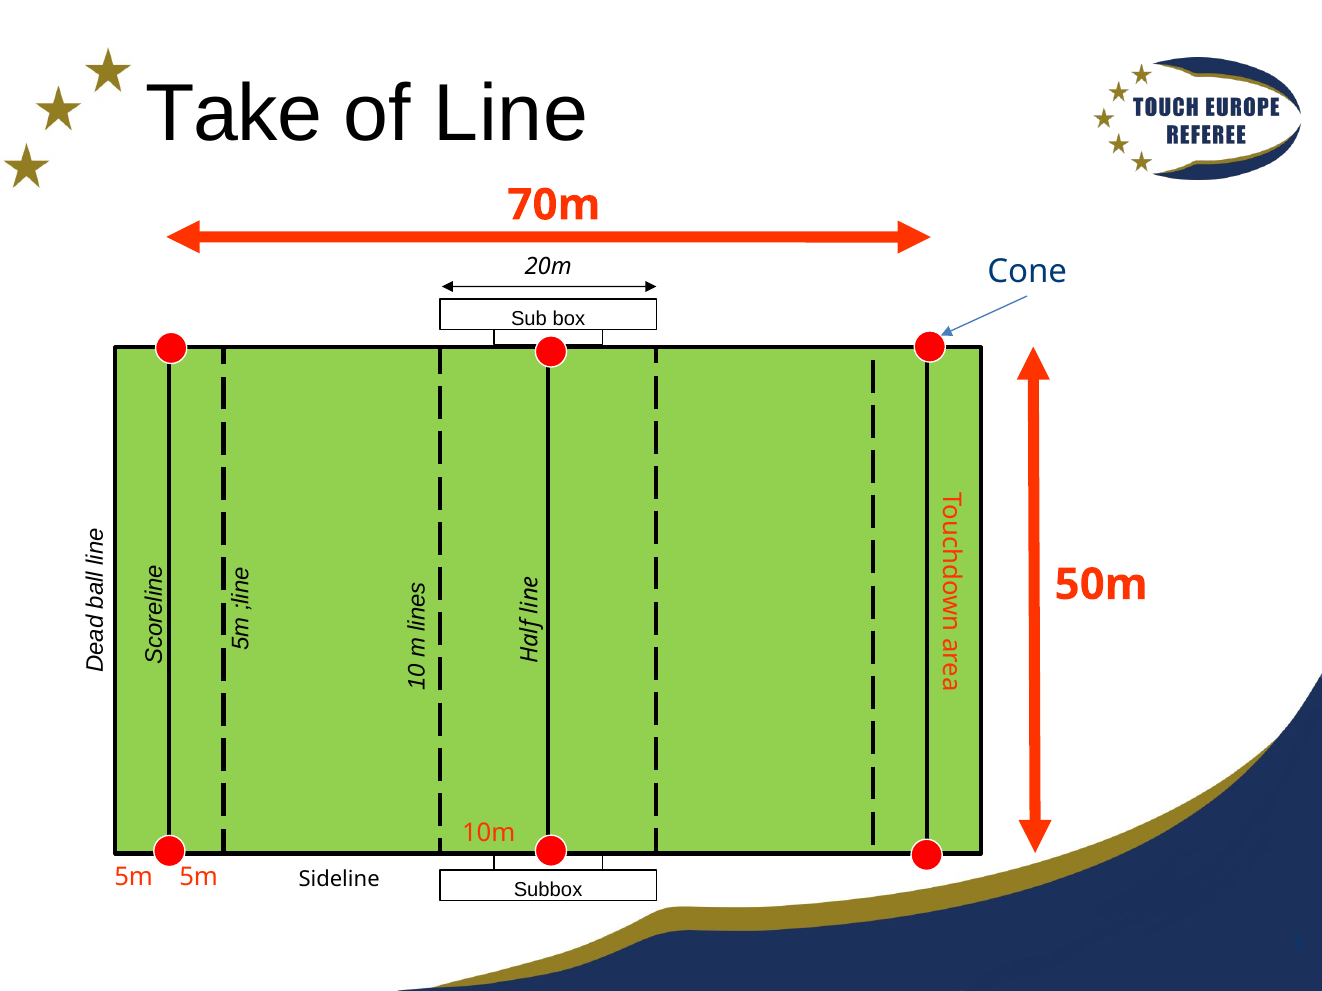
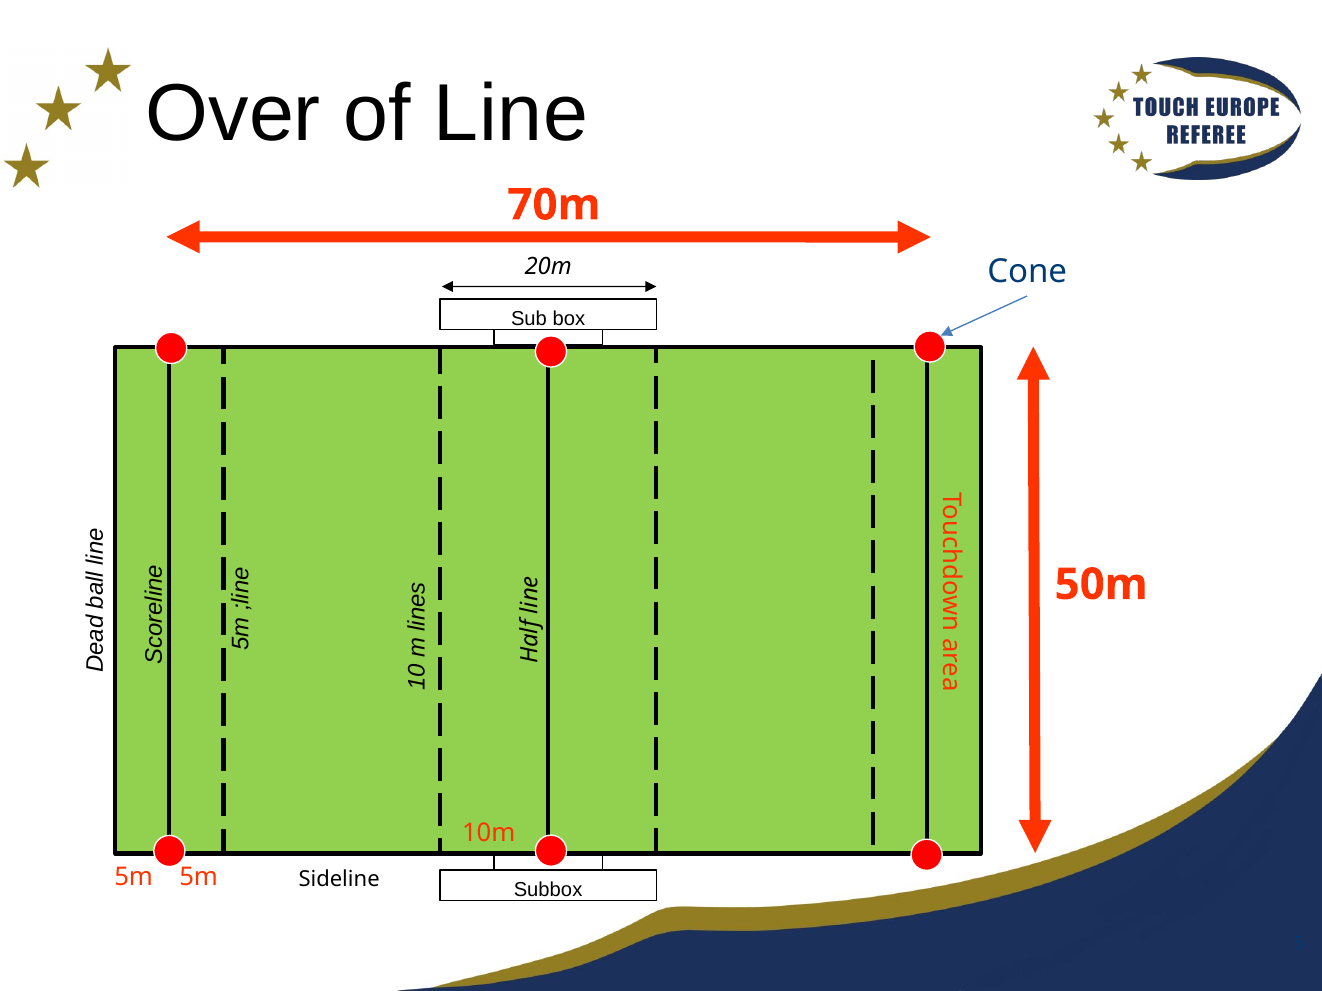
Take: Take -> Over
